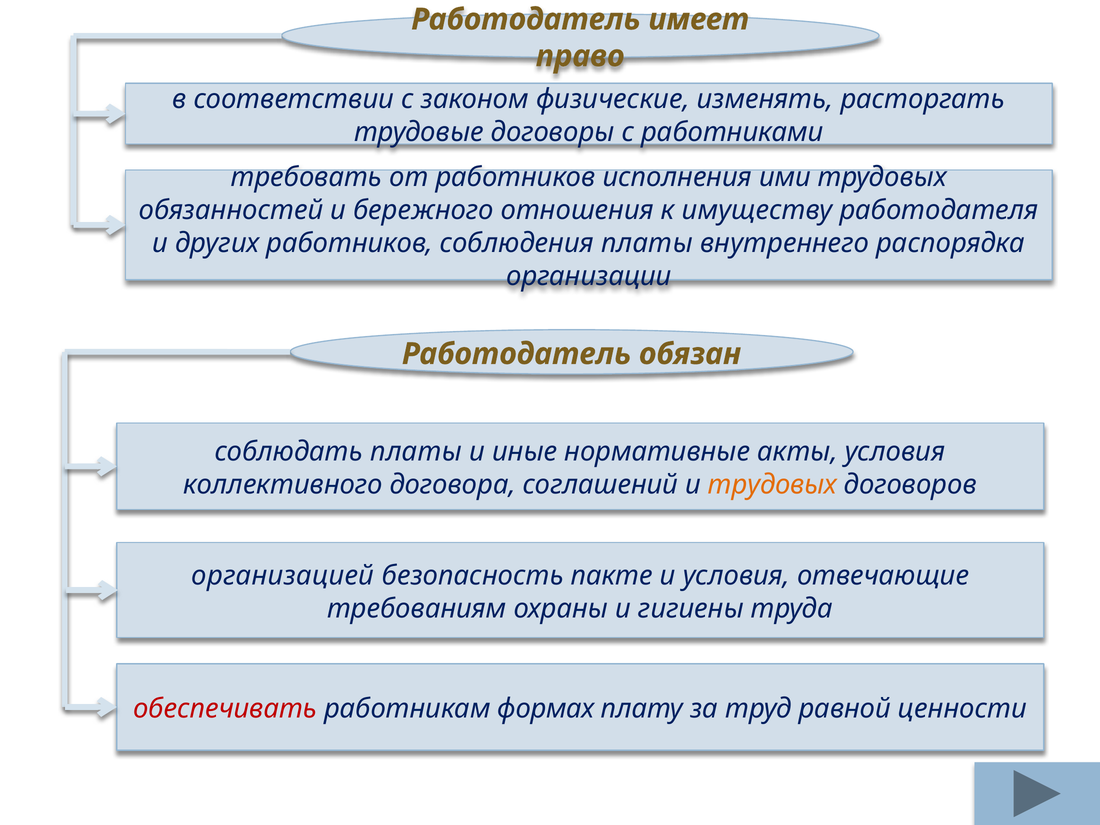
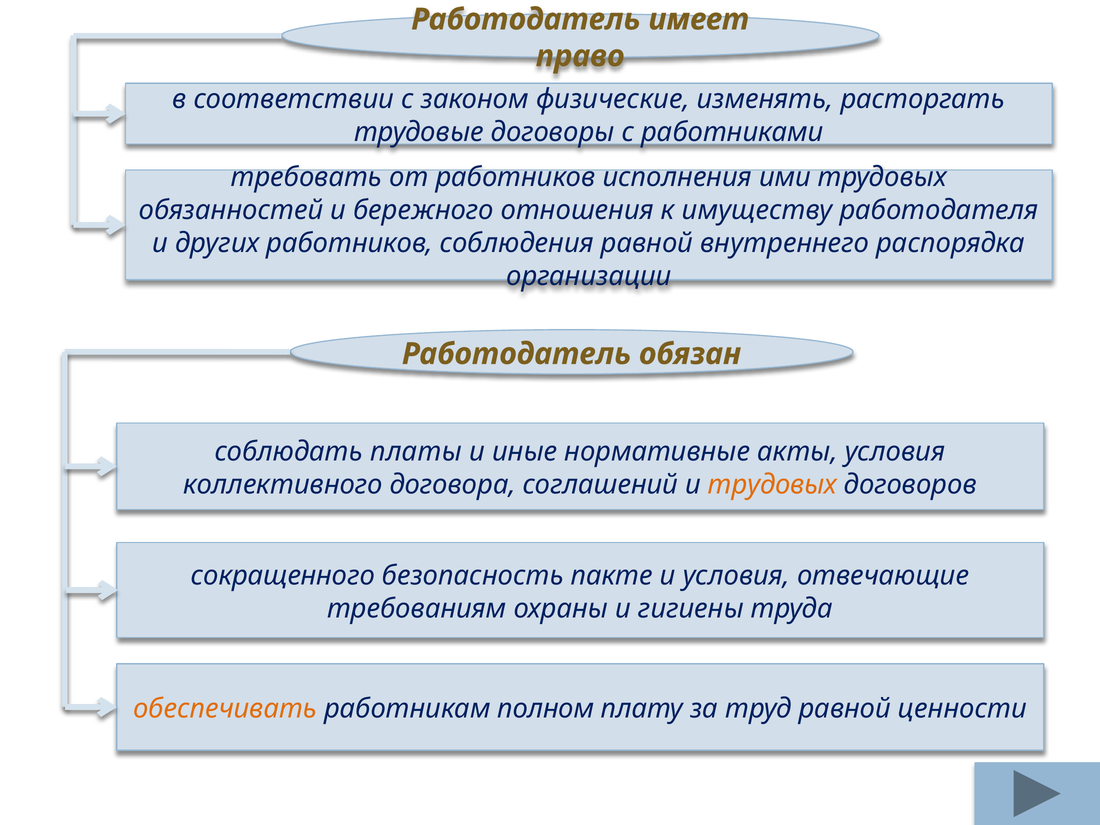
соблюдения платы: платы -> равной
организацией: организацией -> сокращенного
обеспечивать colour: red -> orange
формах: формах -> полном
